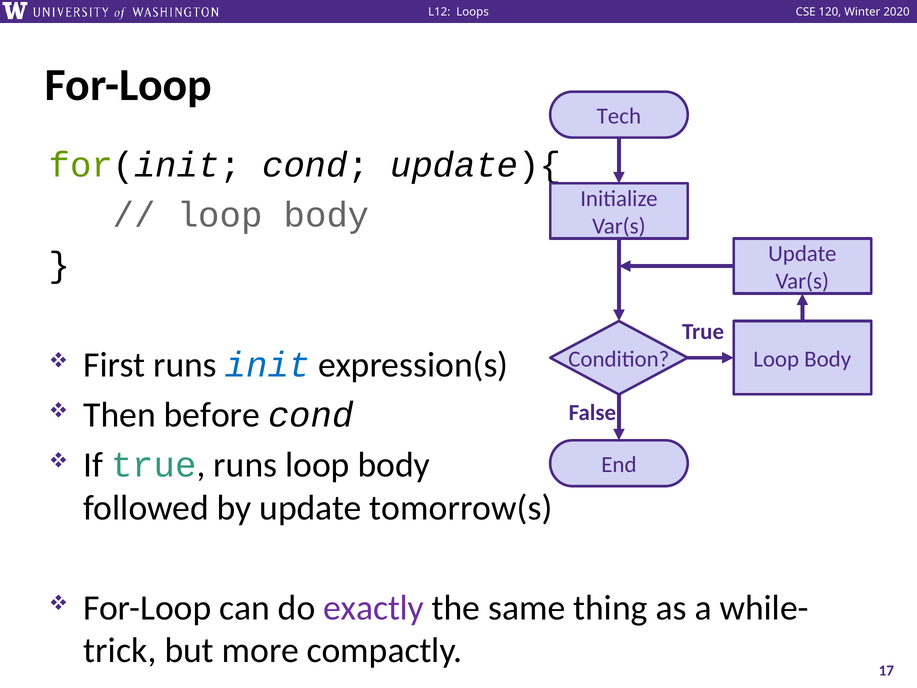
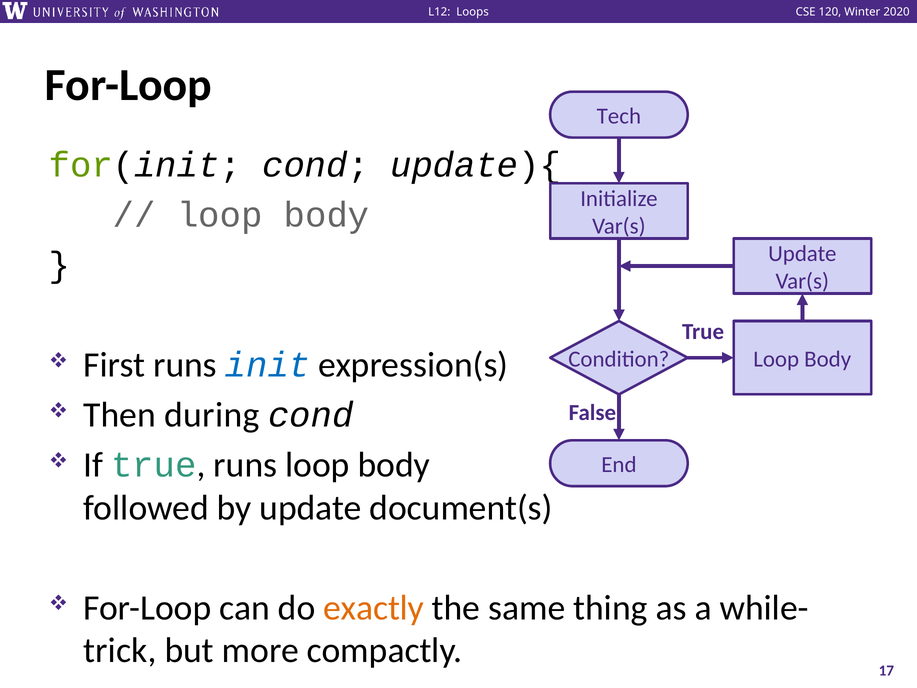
before: before -> during
tomorrow(s: tomorrow(s -> document(s
exactly colour: purple -> orange
